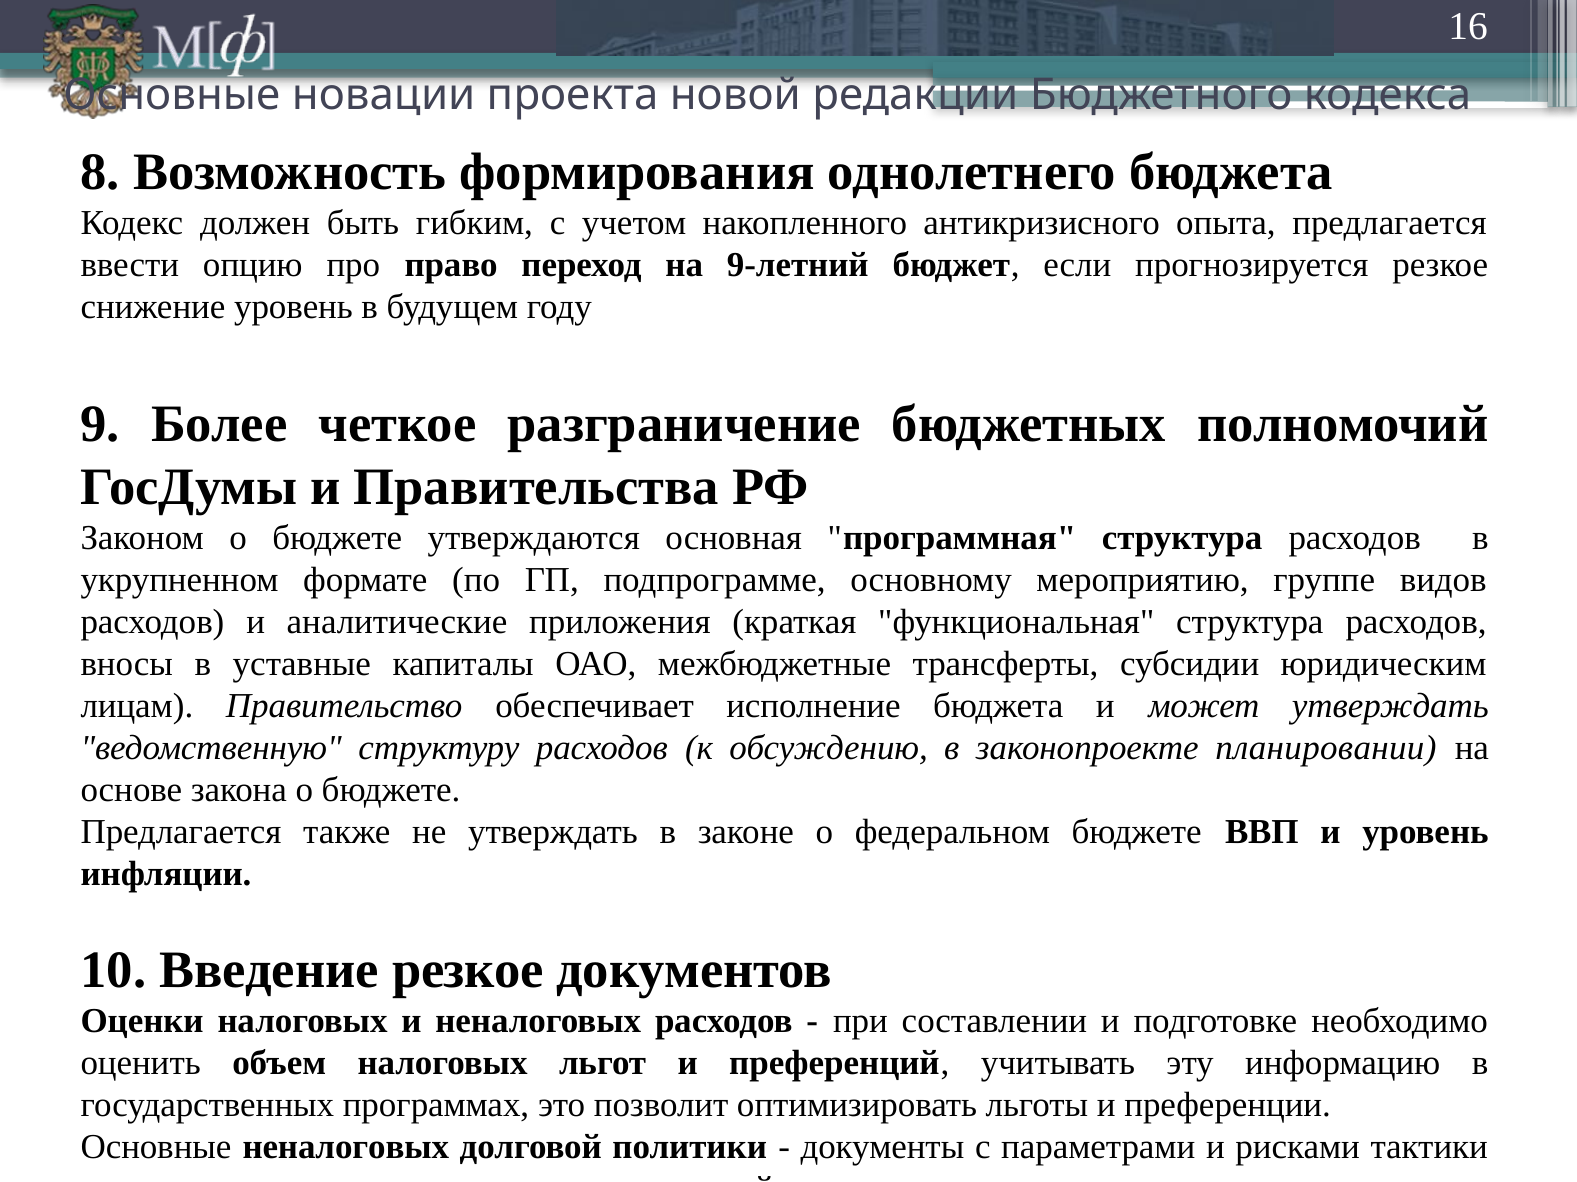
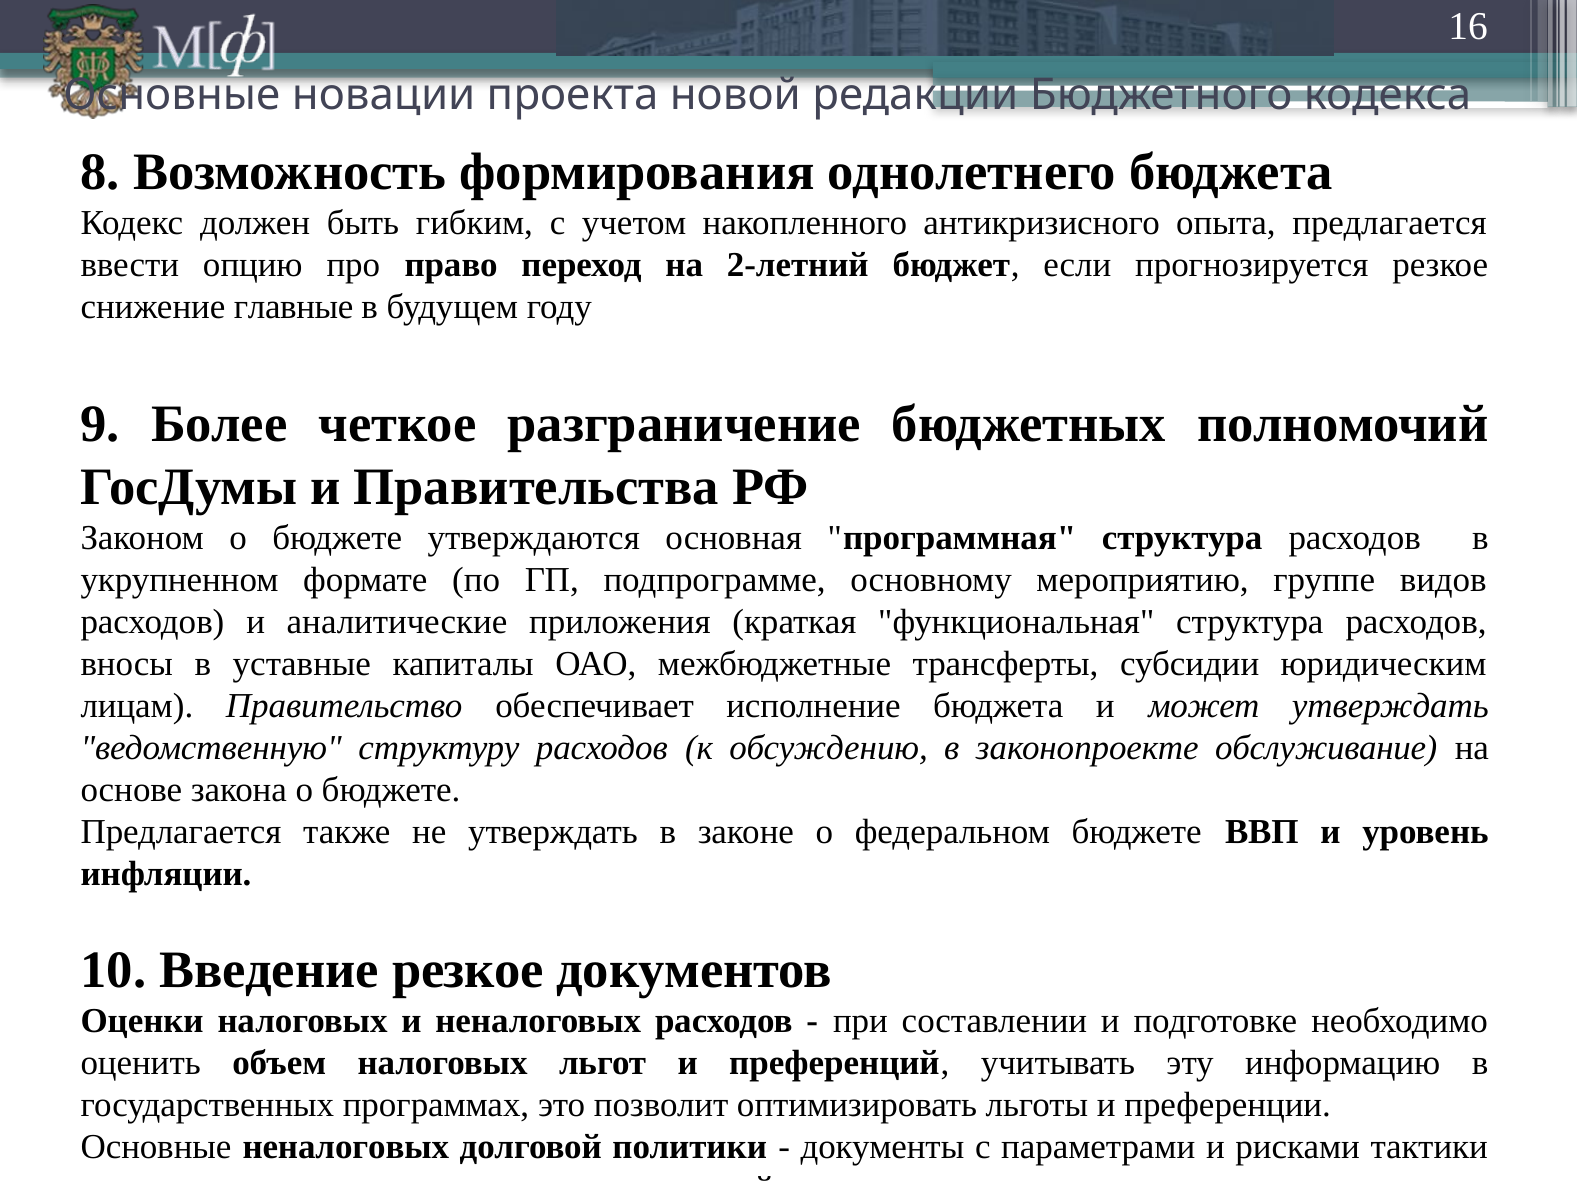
9-летний: 9-летний -> 2-летний
снижение уровень: уровень -> главные
планировании: планировании -> обслуживание
